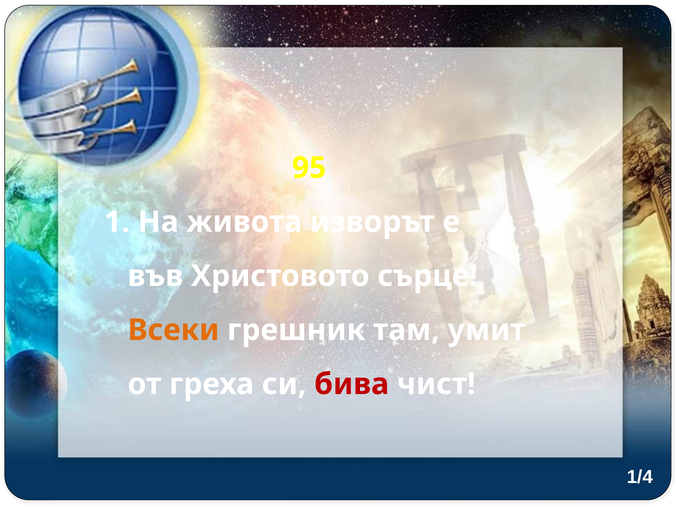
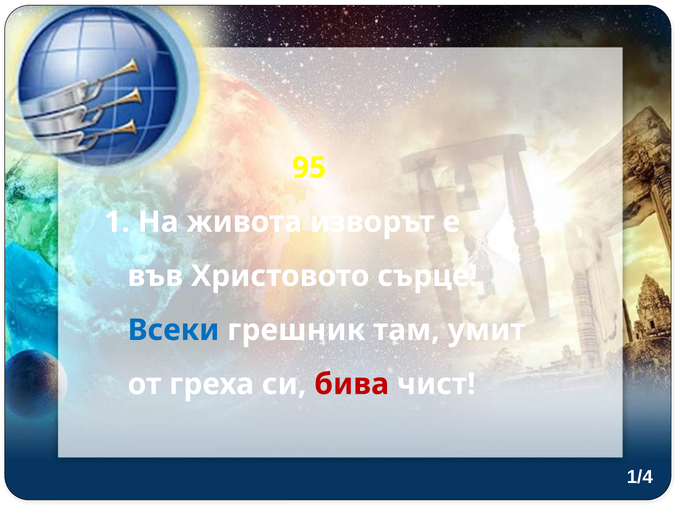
Всеки colour: orange -> blue
